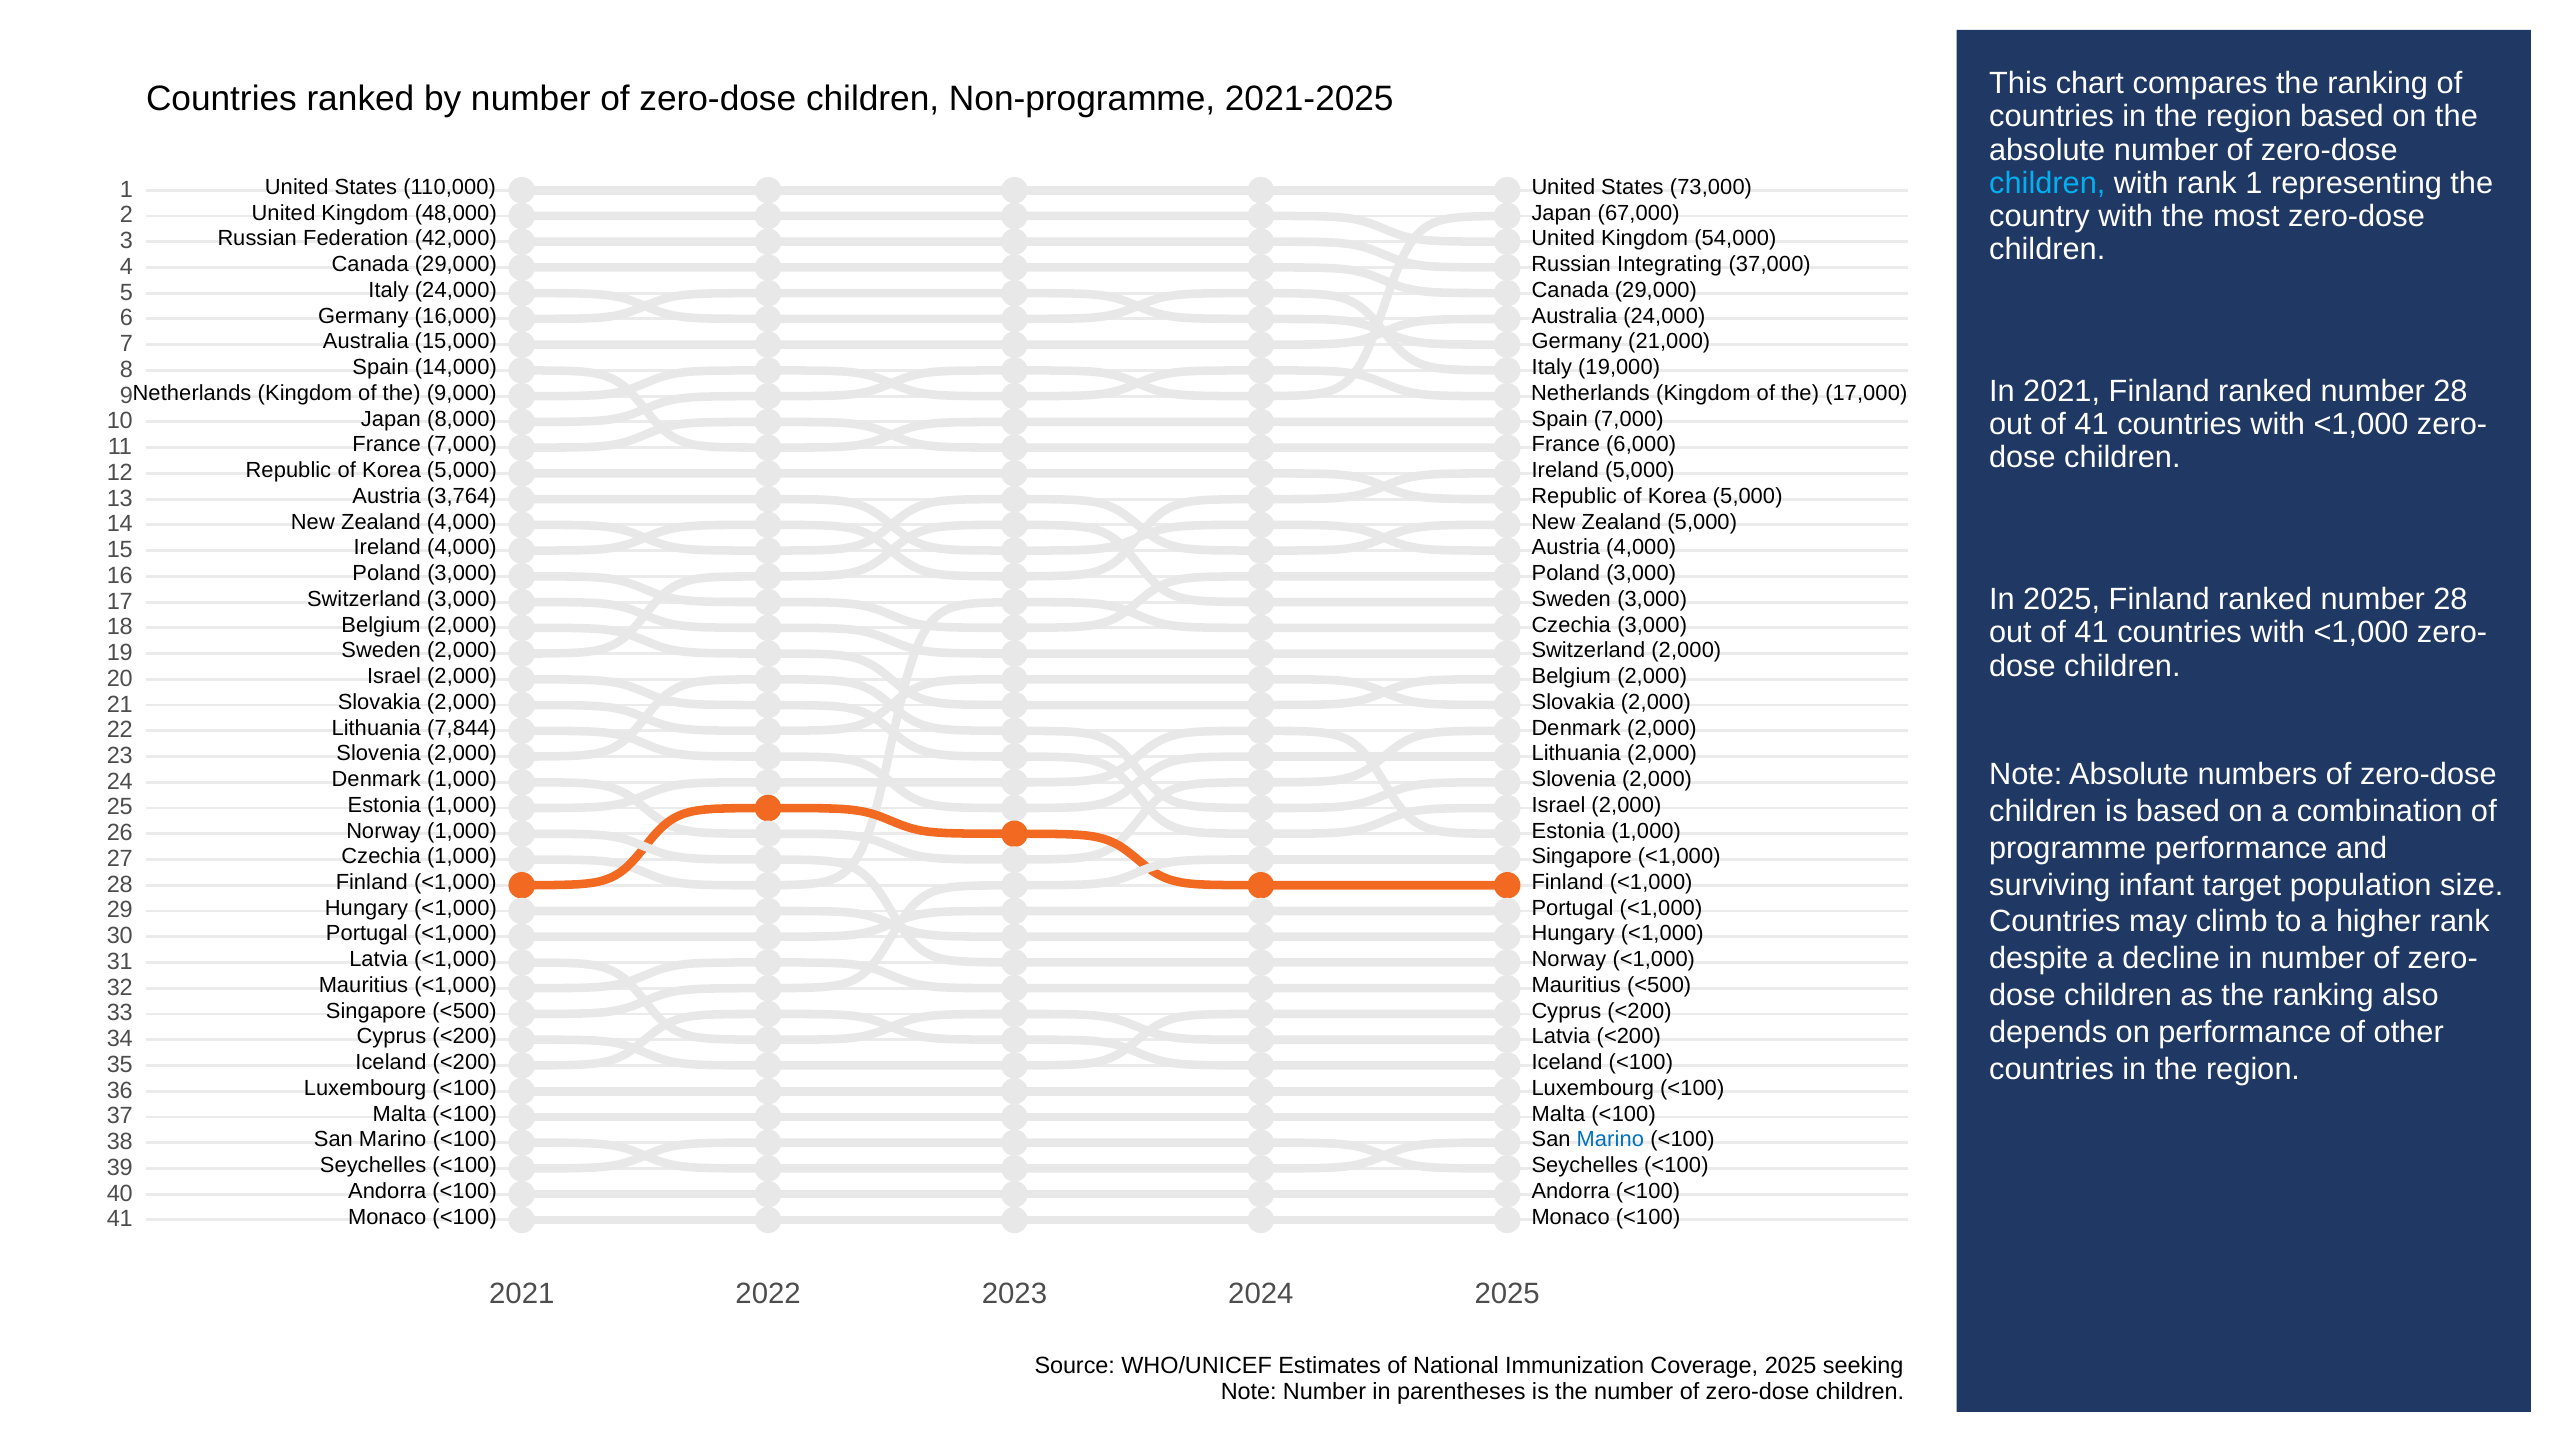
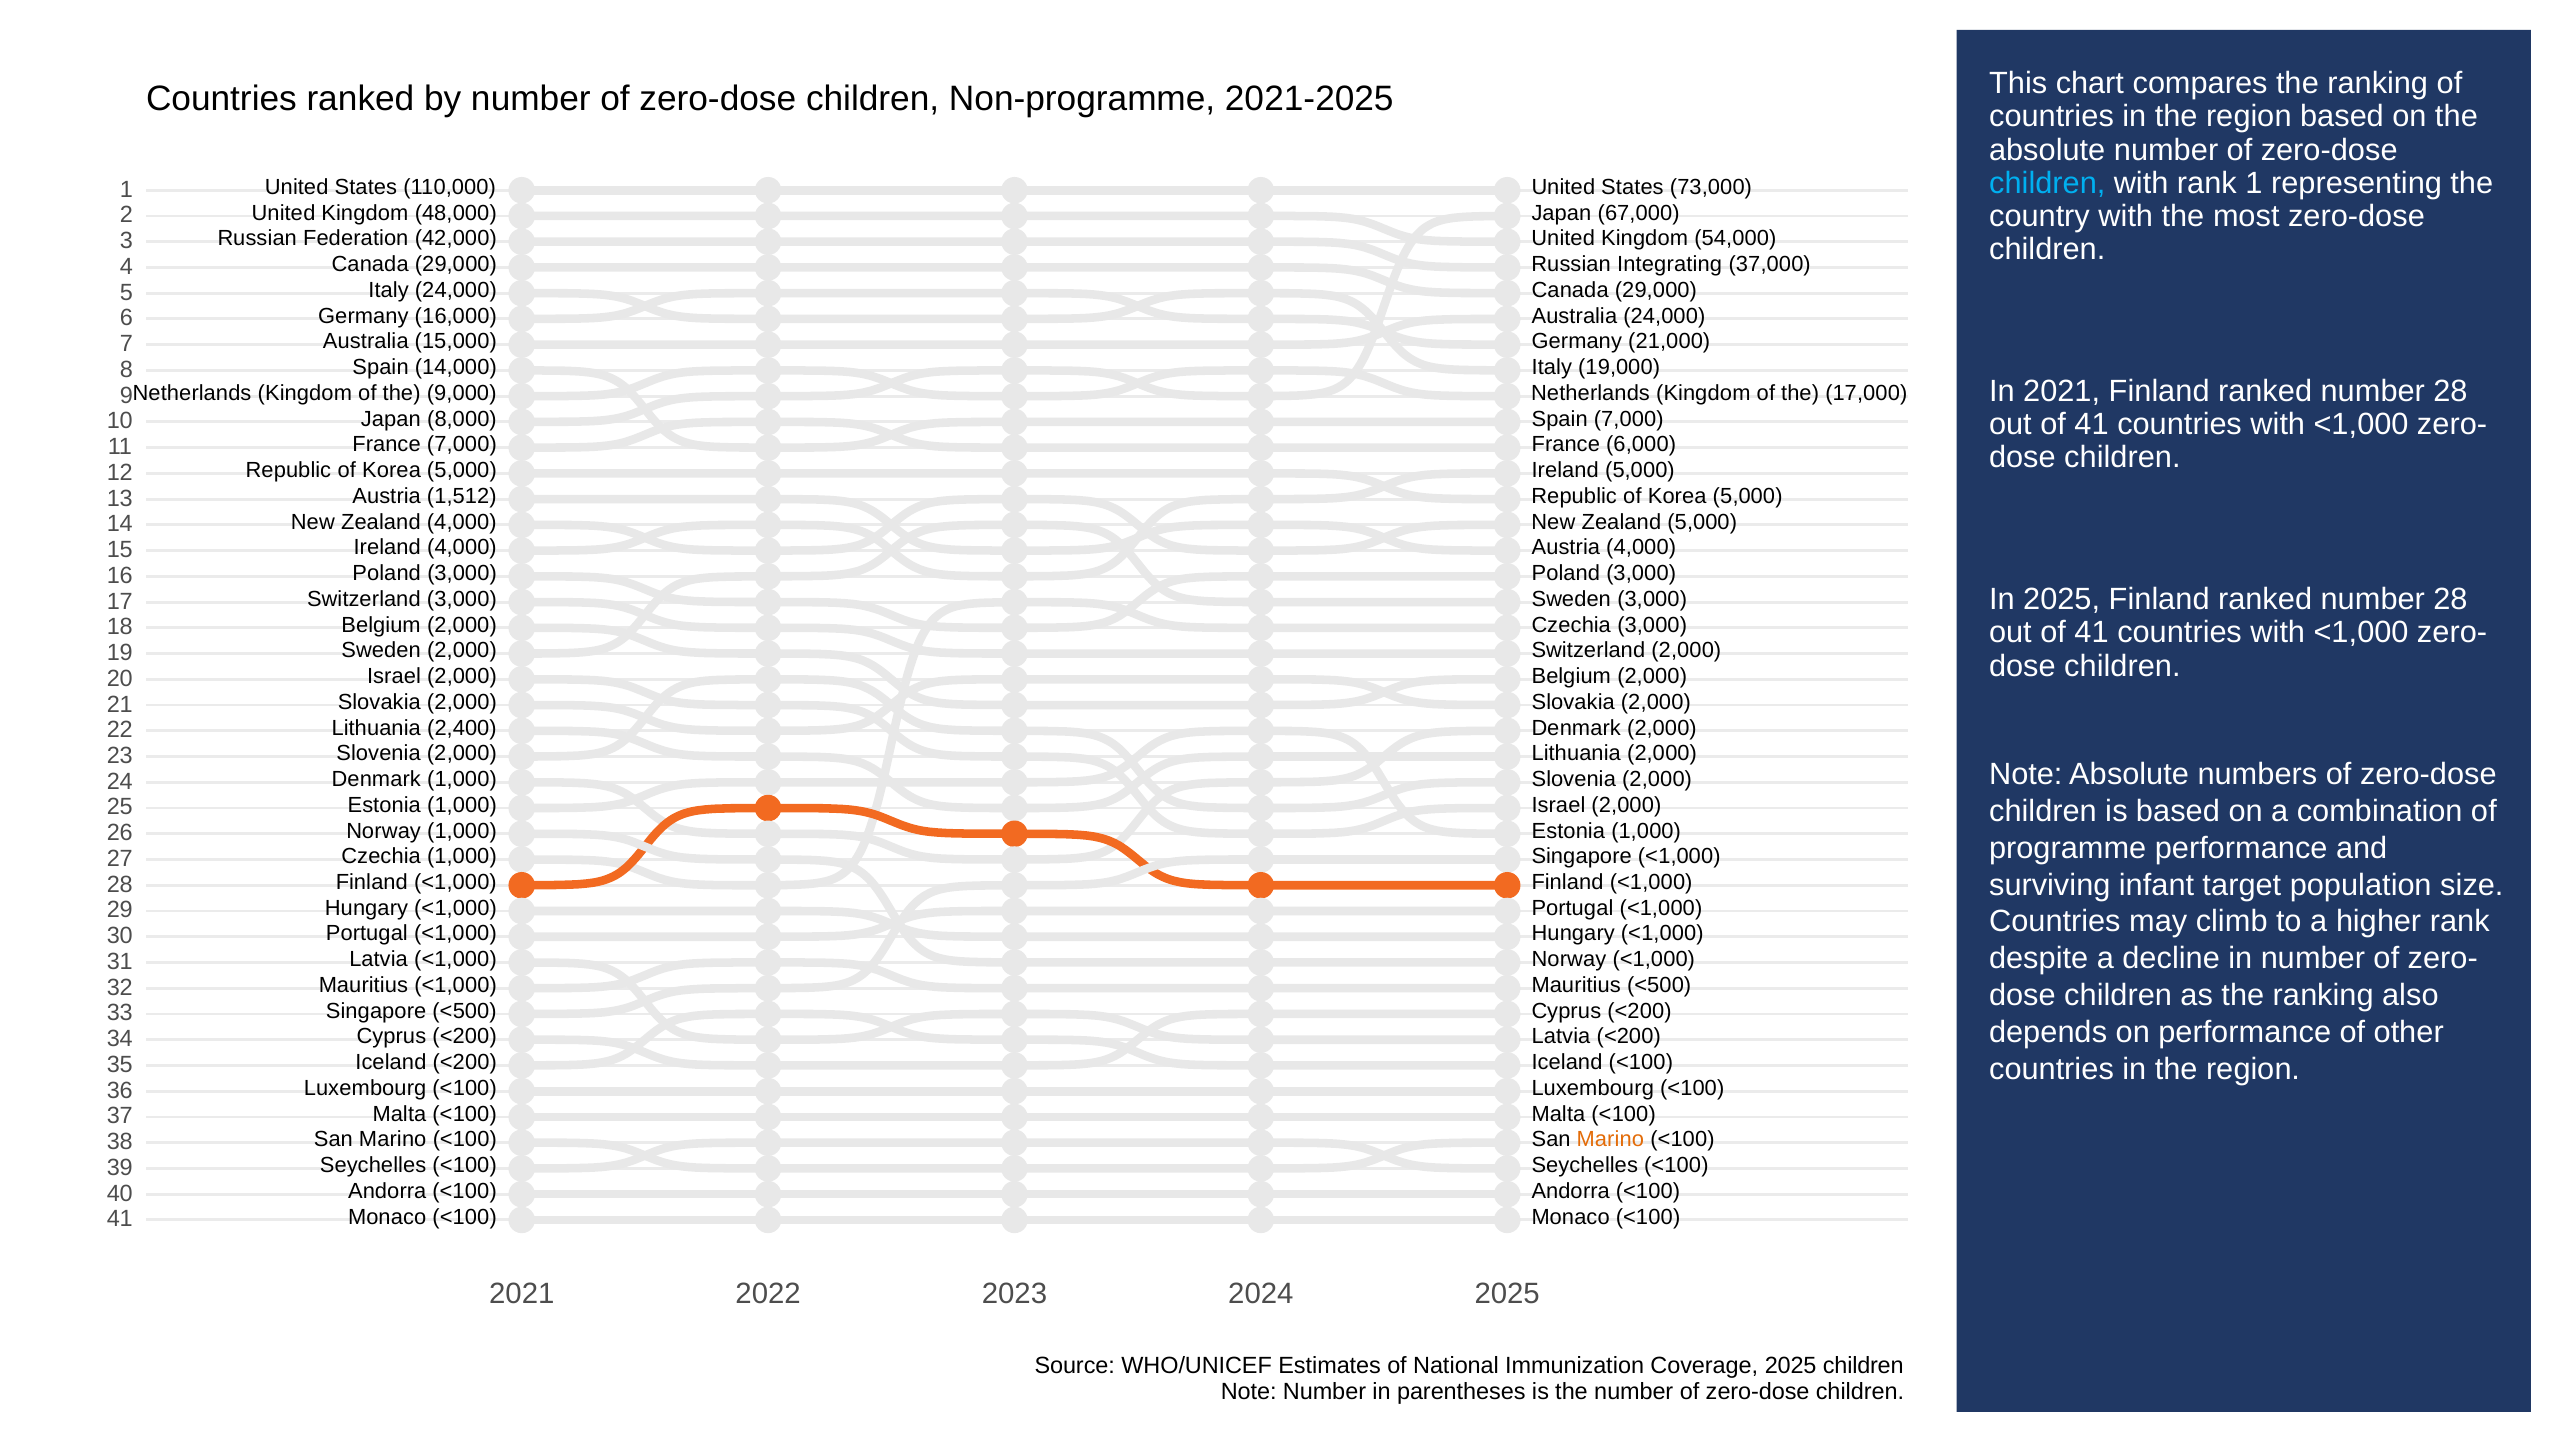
3,764: 3,764 -> 1,512
7,844: 7,844 -> 2,400
Marino at (1610, 1139) colour: blue -> orange
2025 seeking: seeking -> children
